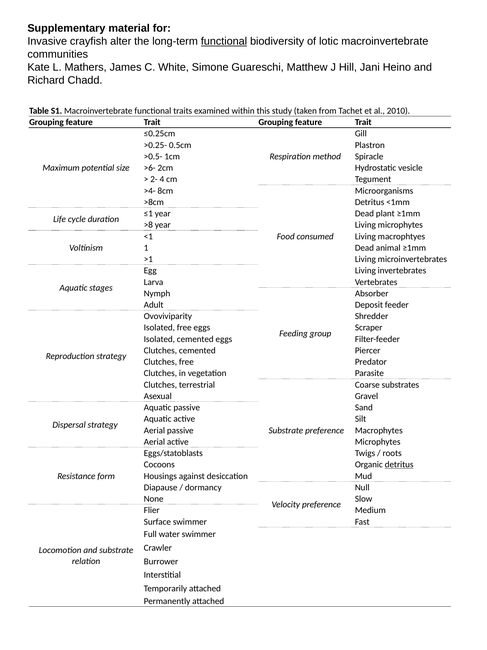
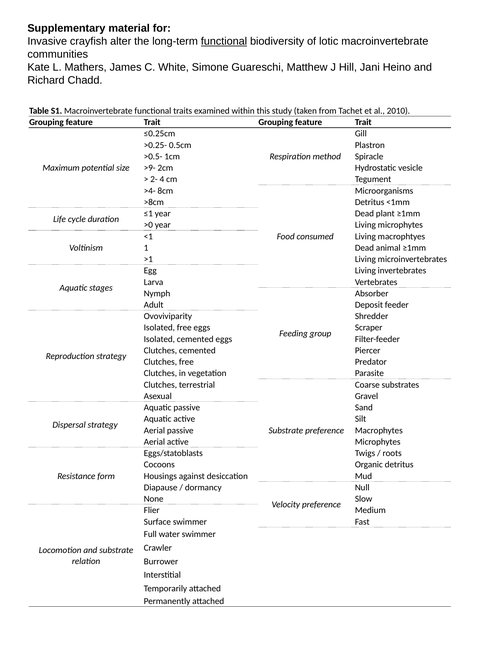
>6-: >6- -> >9-
>8: >8 -> >0
detritus at (399, 464) underline: present -> none
